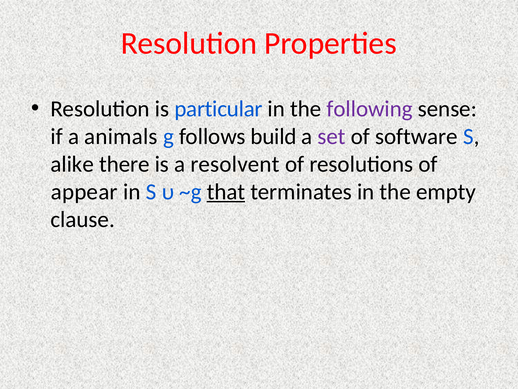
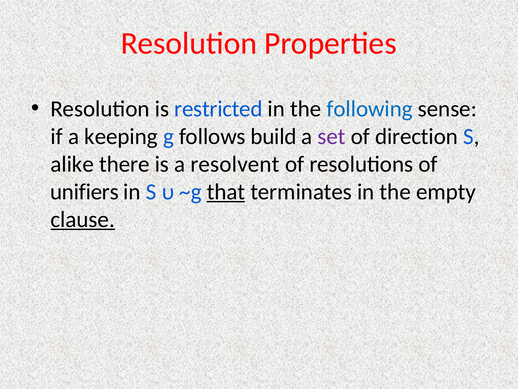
particular: particular -> restricted
following colour: purple -> blue
animals: animals -> keeping
software: software -> direction
appear: appear -> unifiers
clause underline: none -> present
